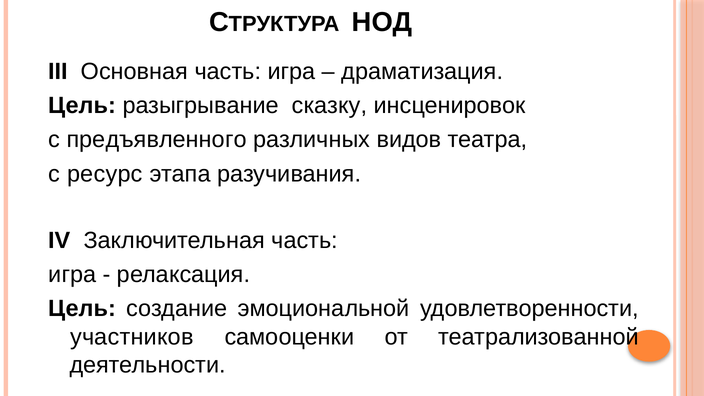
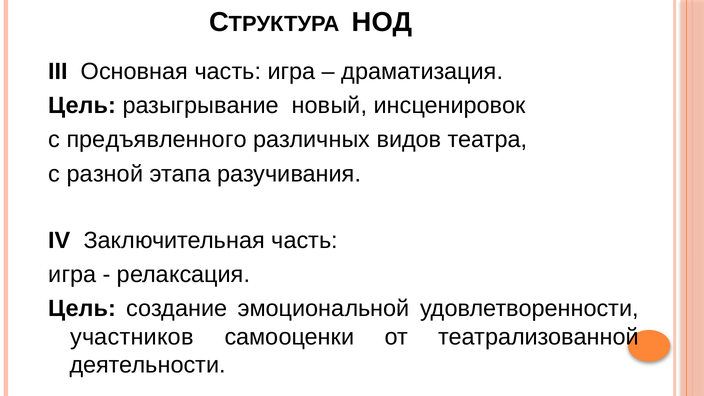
сказку: сказку -> новый
ресурс: ресурс -> разной
